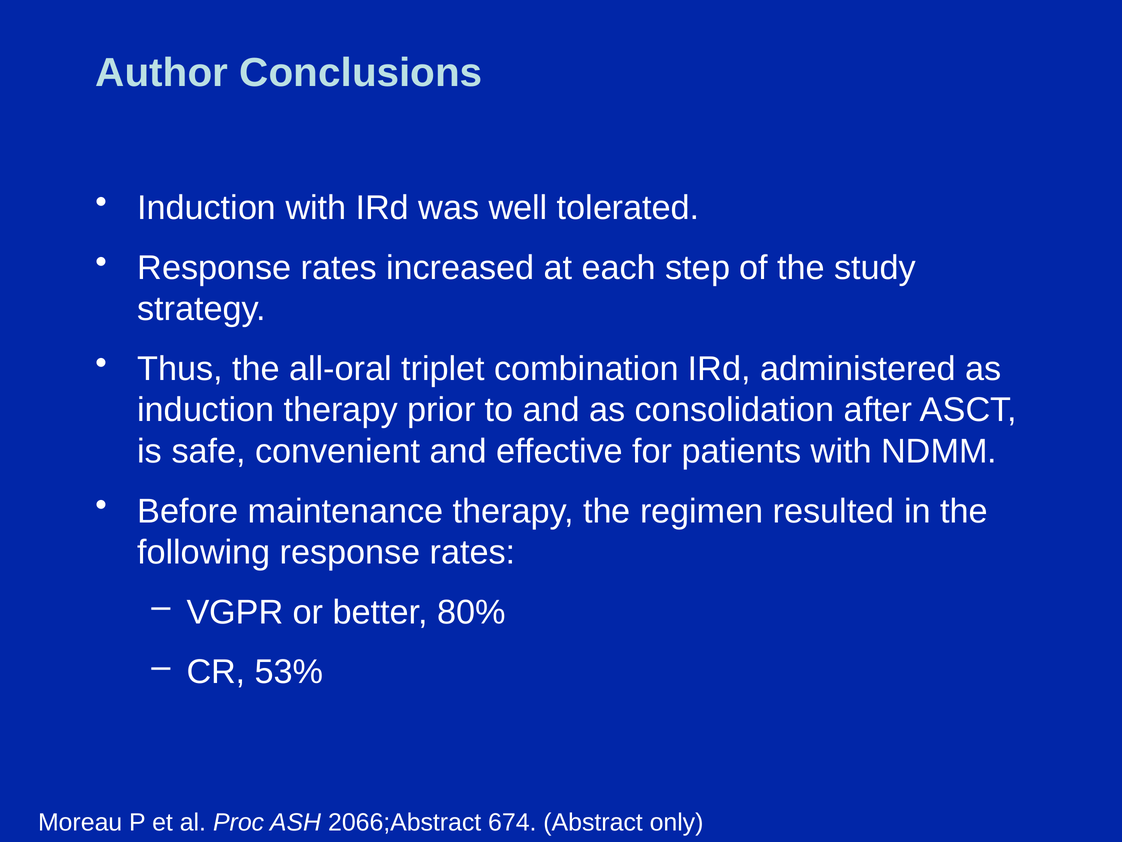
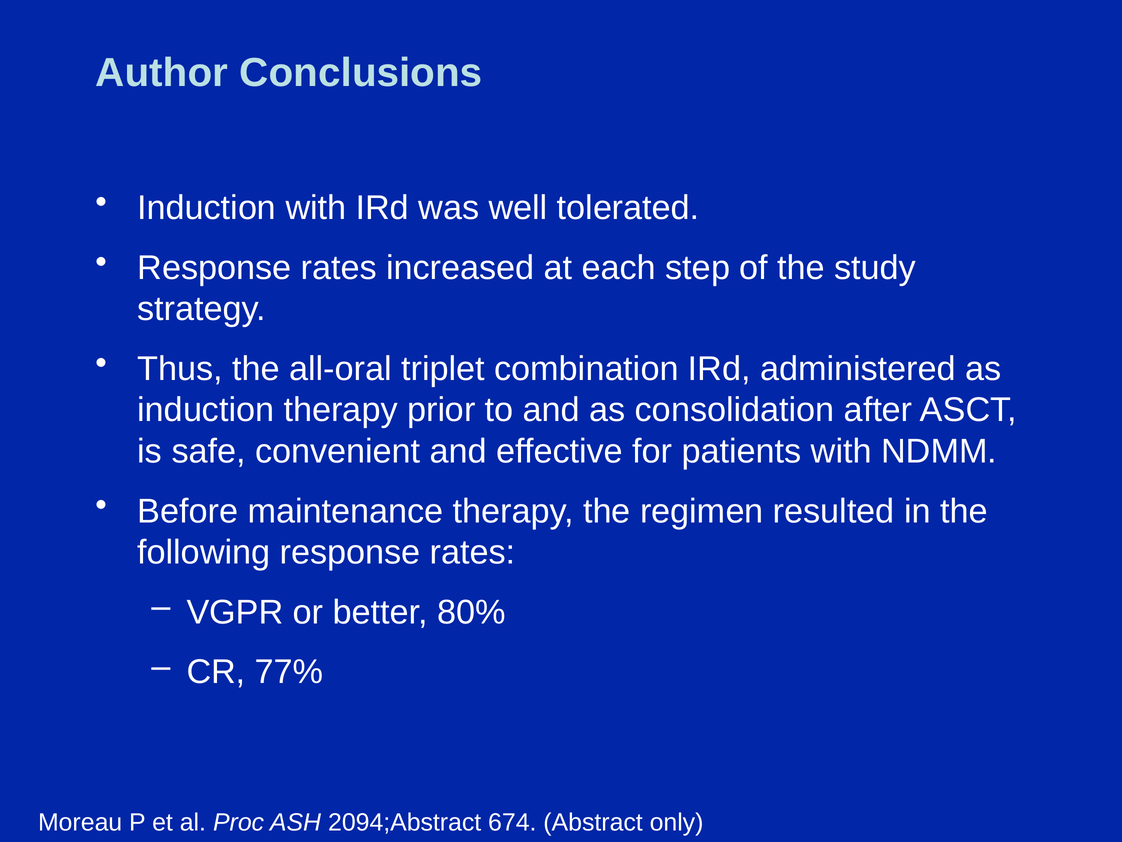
53%: 53% -> 77%
2066;Abstract: 2066;Abstract -> 2094;Abstract
